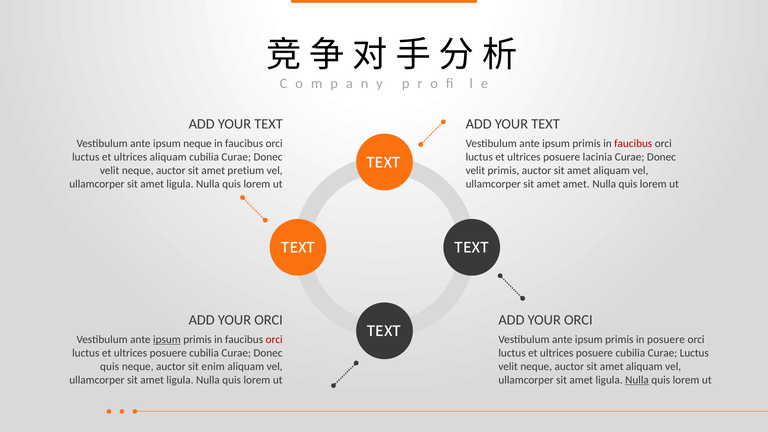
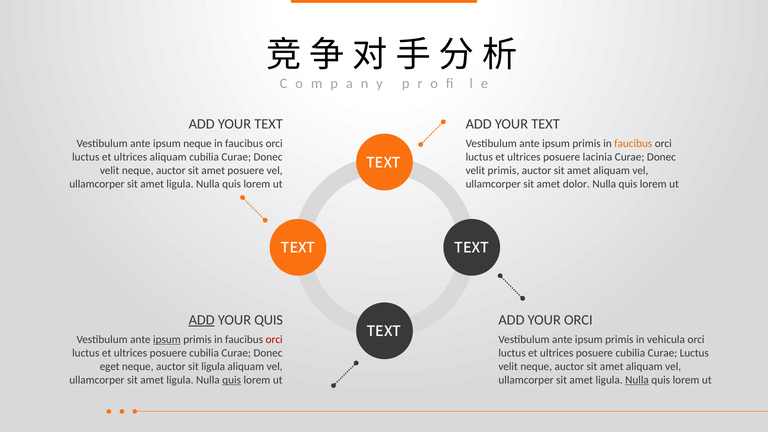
faucibus at (633, 144) colour: red -> orange
amet pretium: pretium -> posuere
amet amet: amet -> dolor
ADD at (202, 320) underline: none -> present
ORCI at (269, 320): ORCI -> QUIS
in posuere: posuere -> vehicula
quis at (110, 366): quis -> eget
sit enim: enim -> ligula
quis at (232, 380) underline: none -> present
